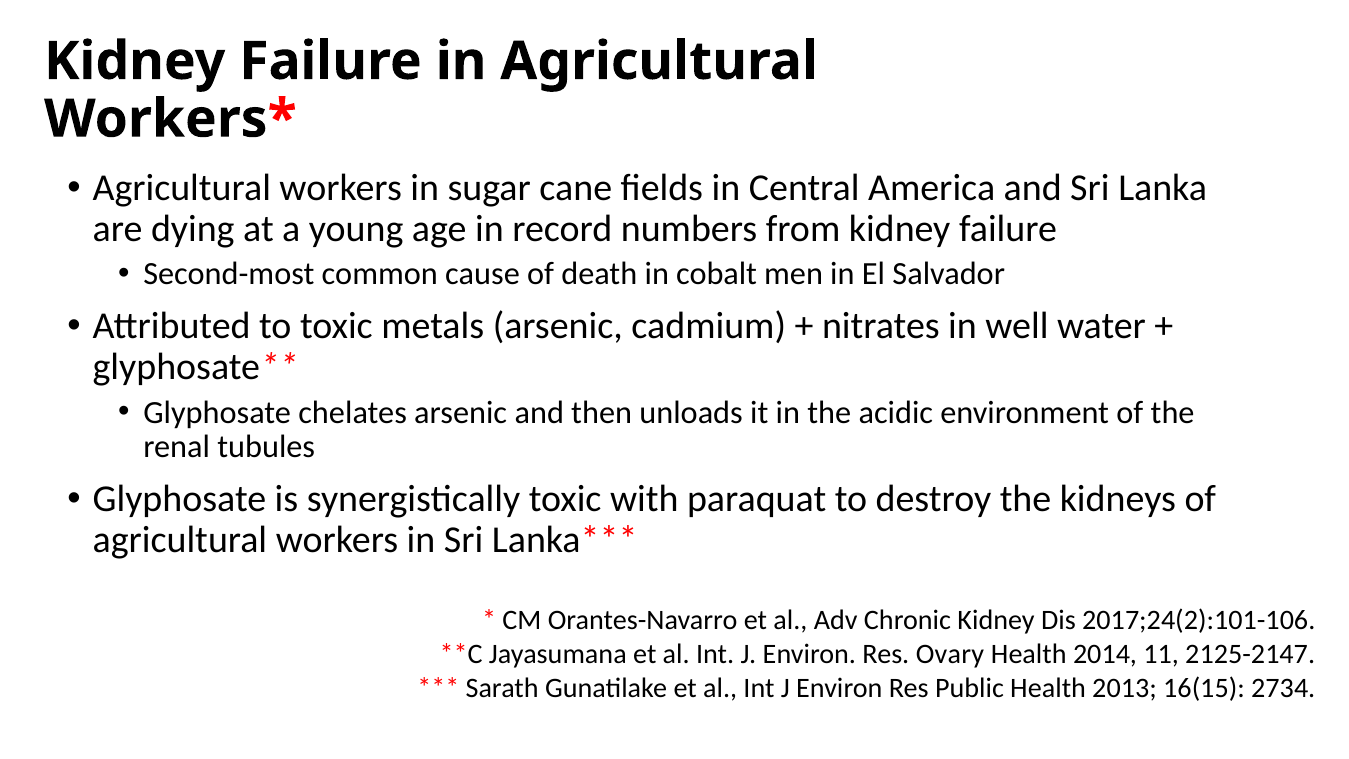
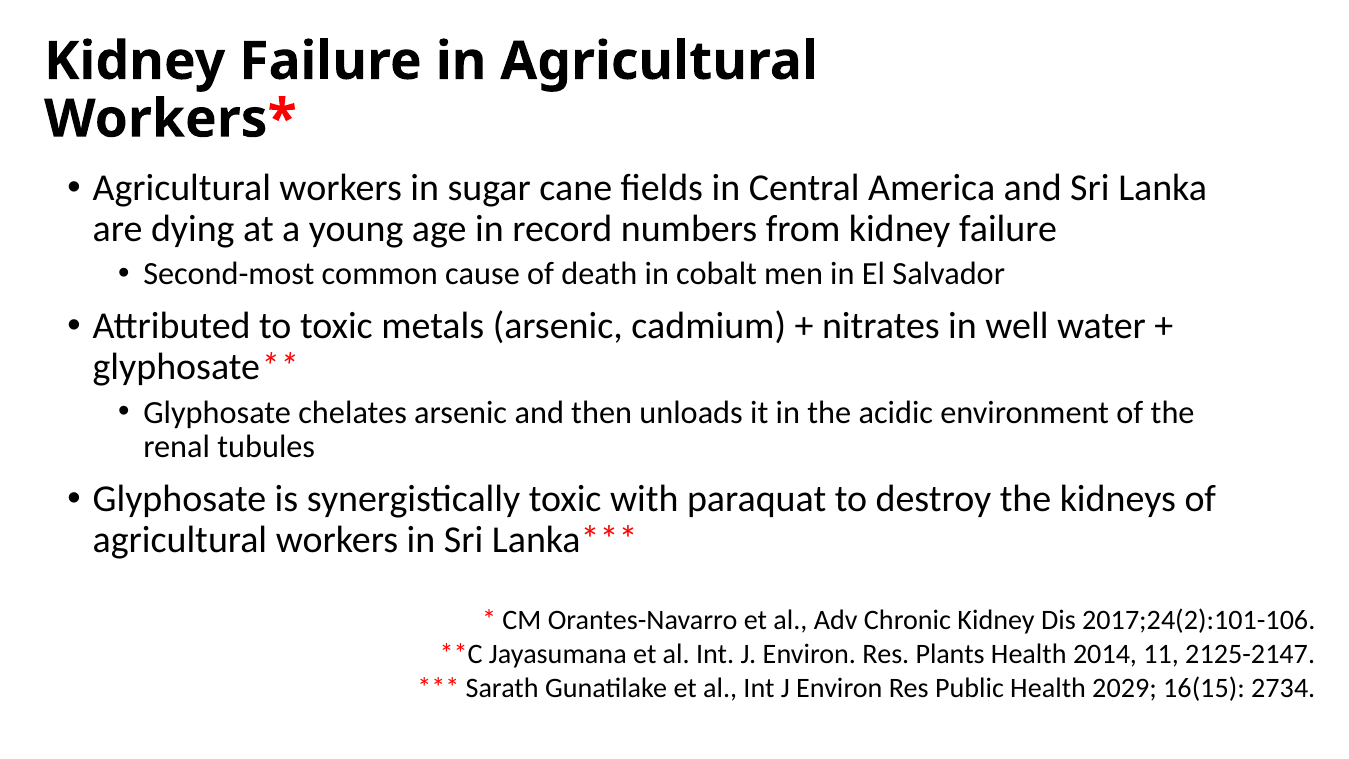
Ovary: Ovary -> Plants
2013: 2013 -> 2029
